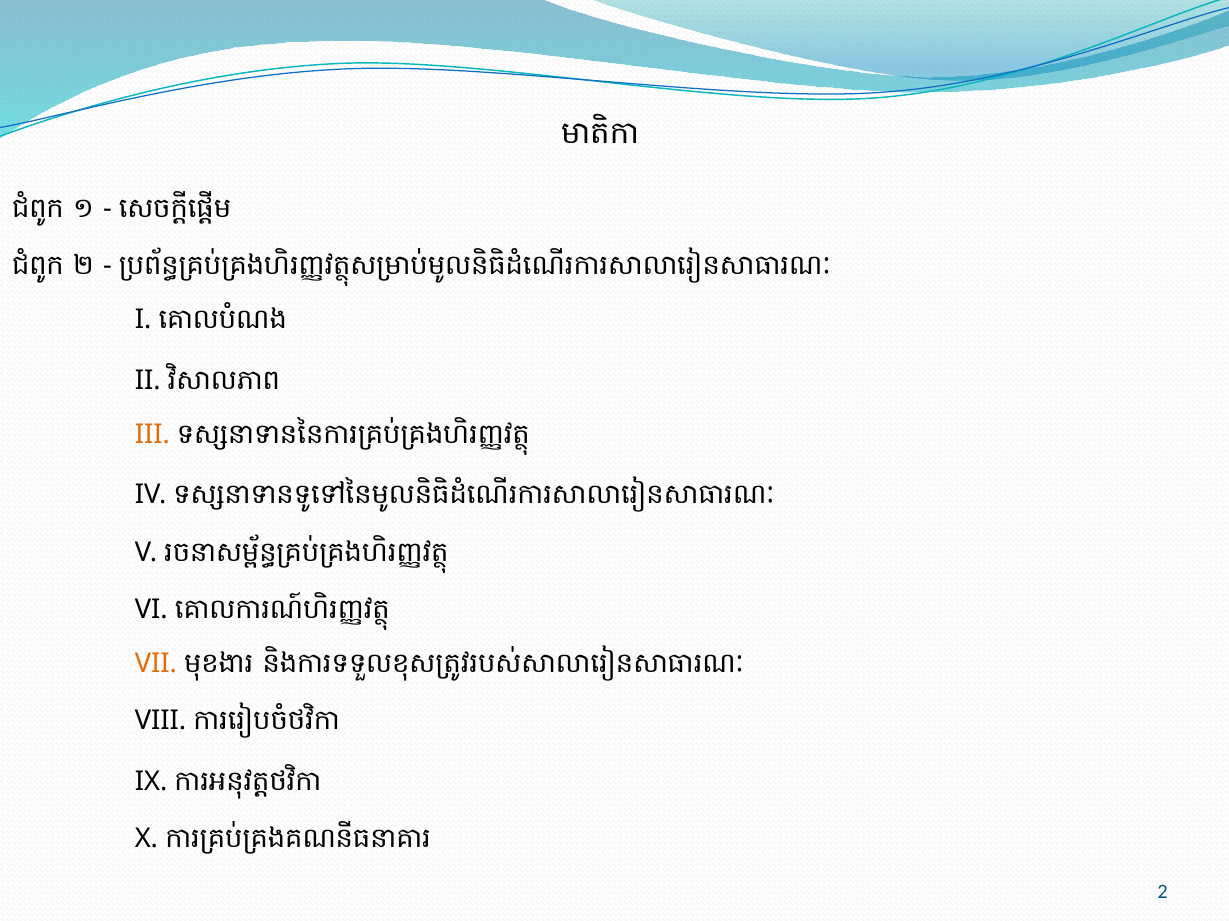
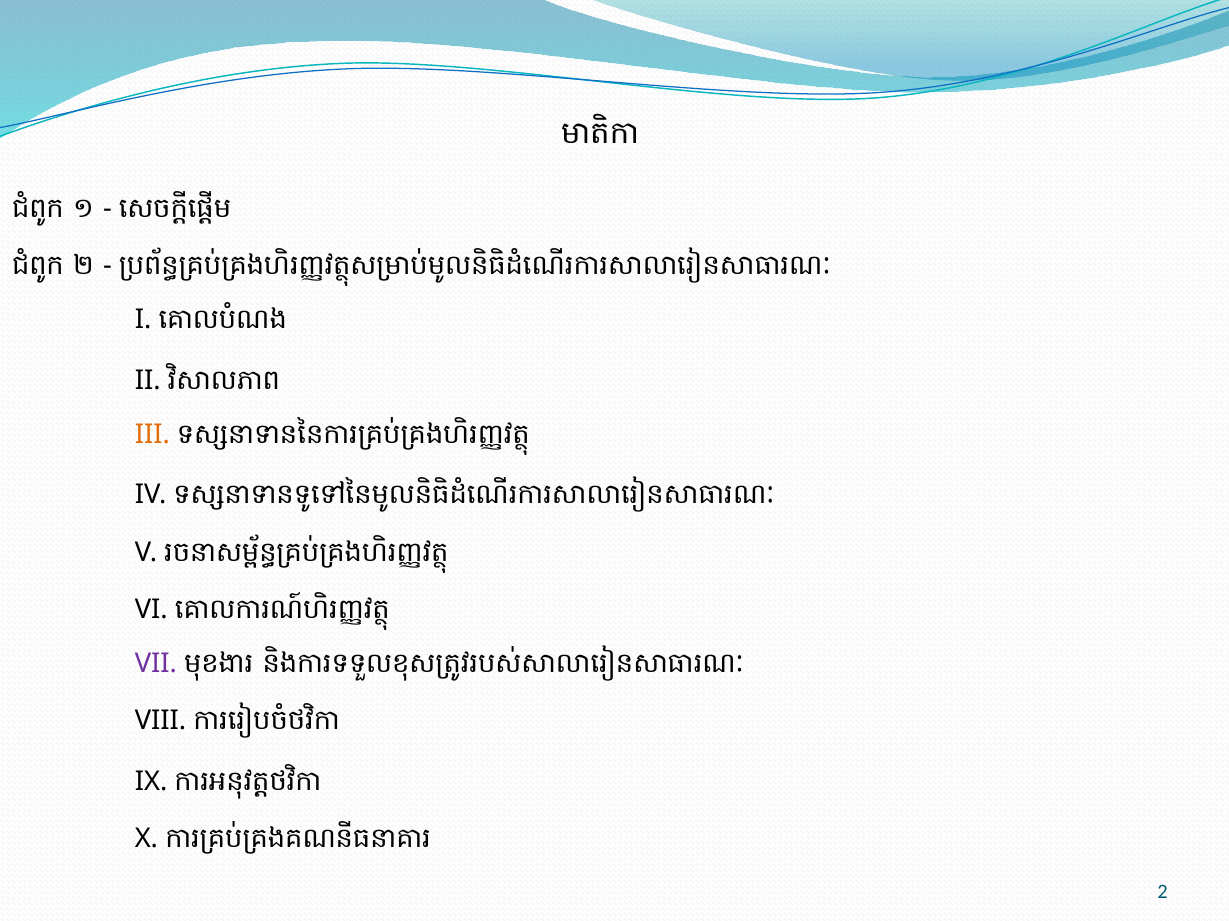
VII colour: orange -> purple
